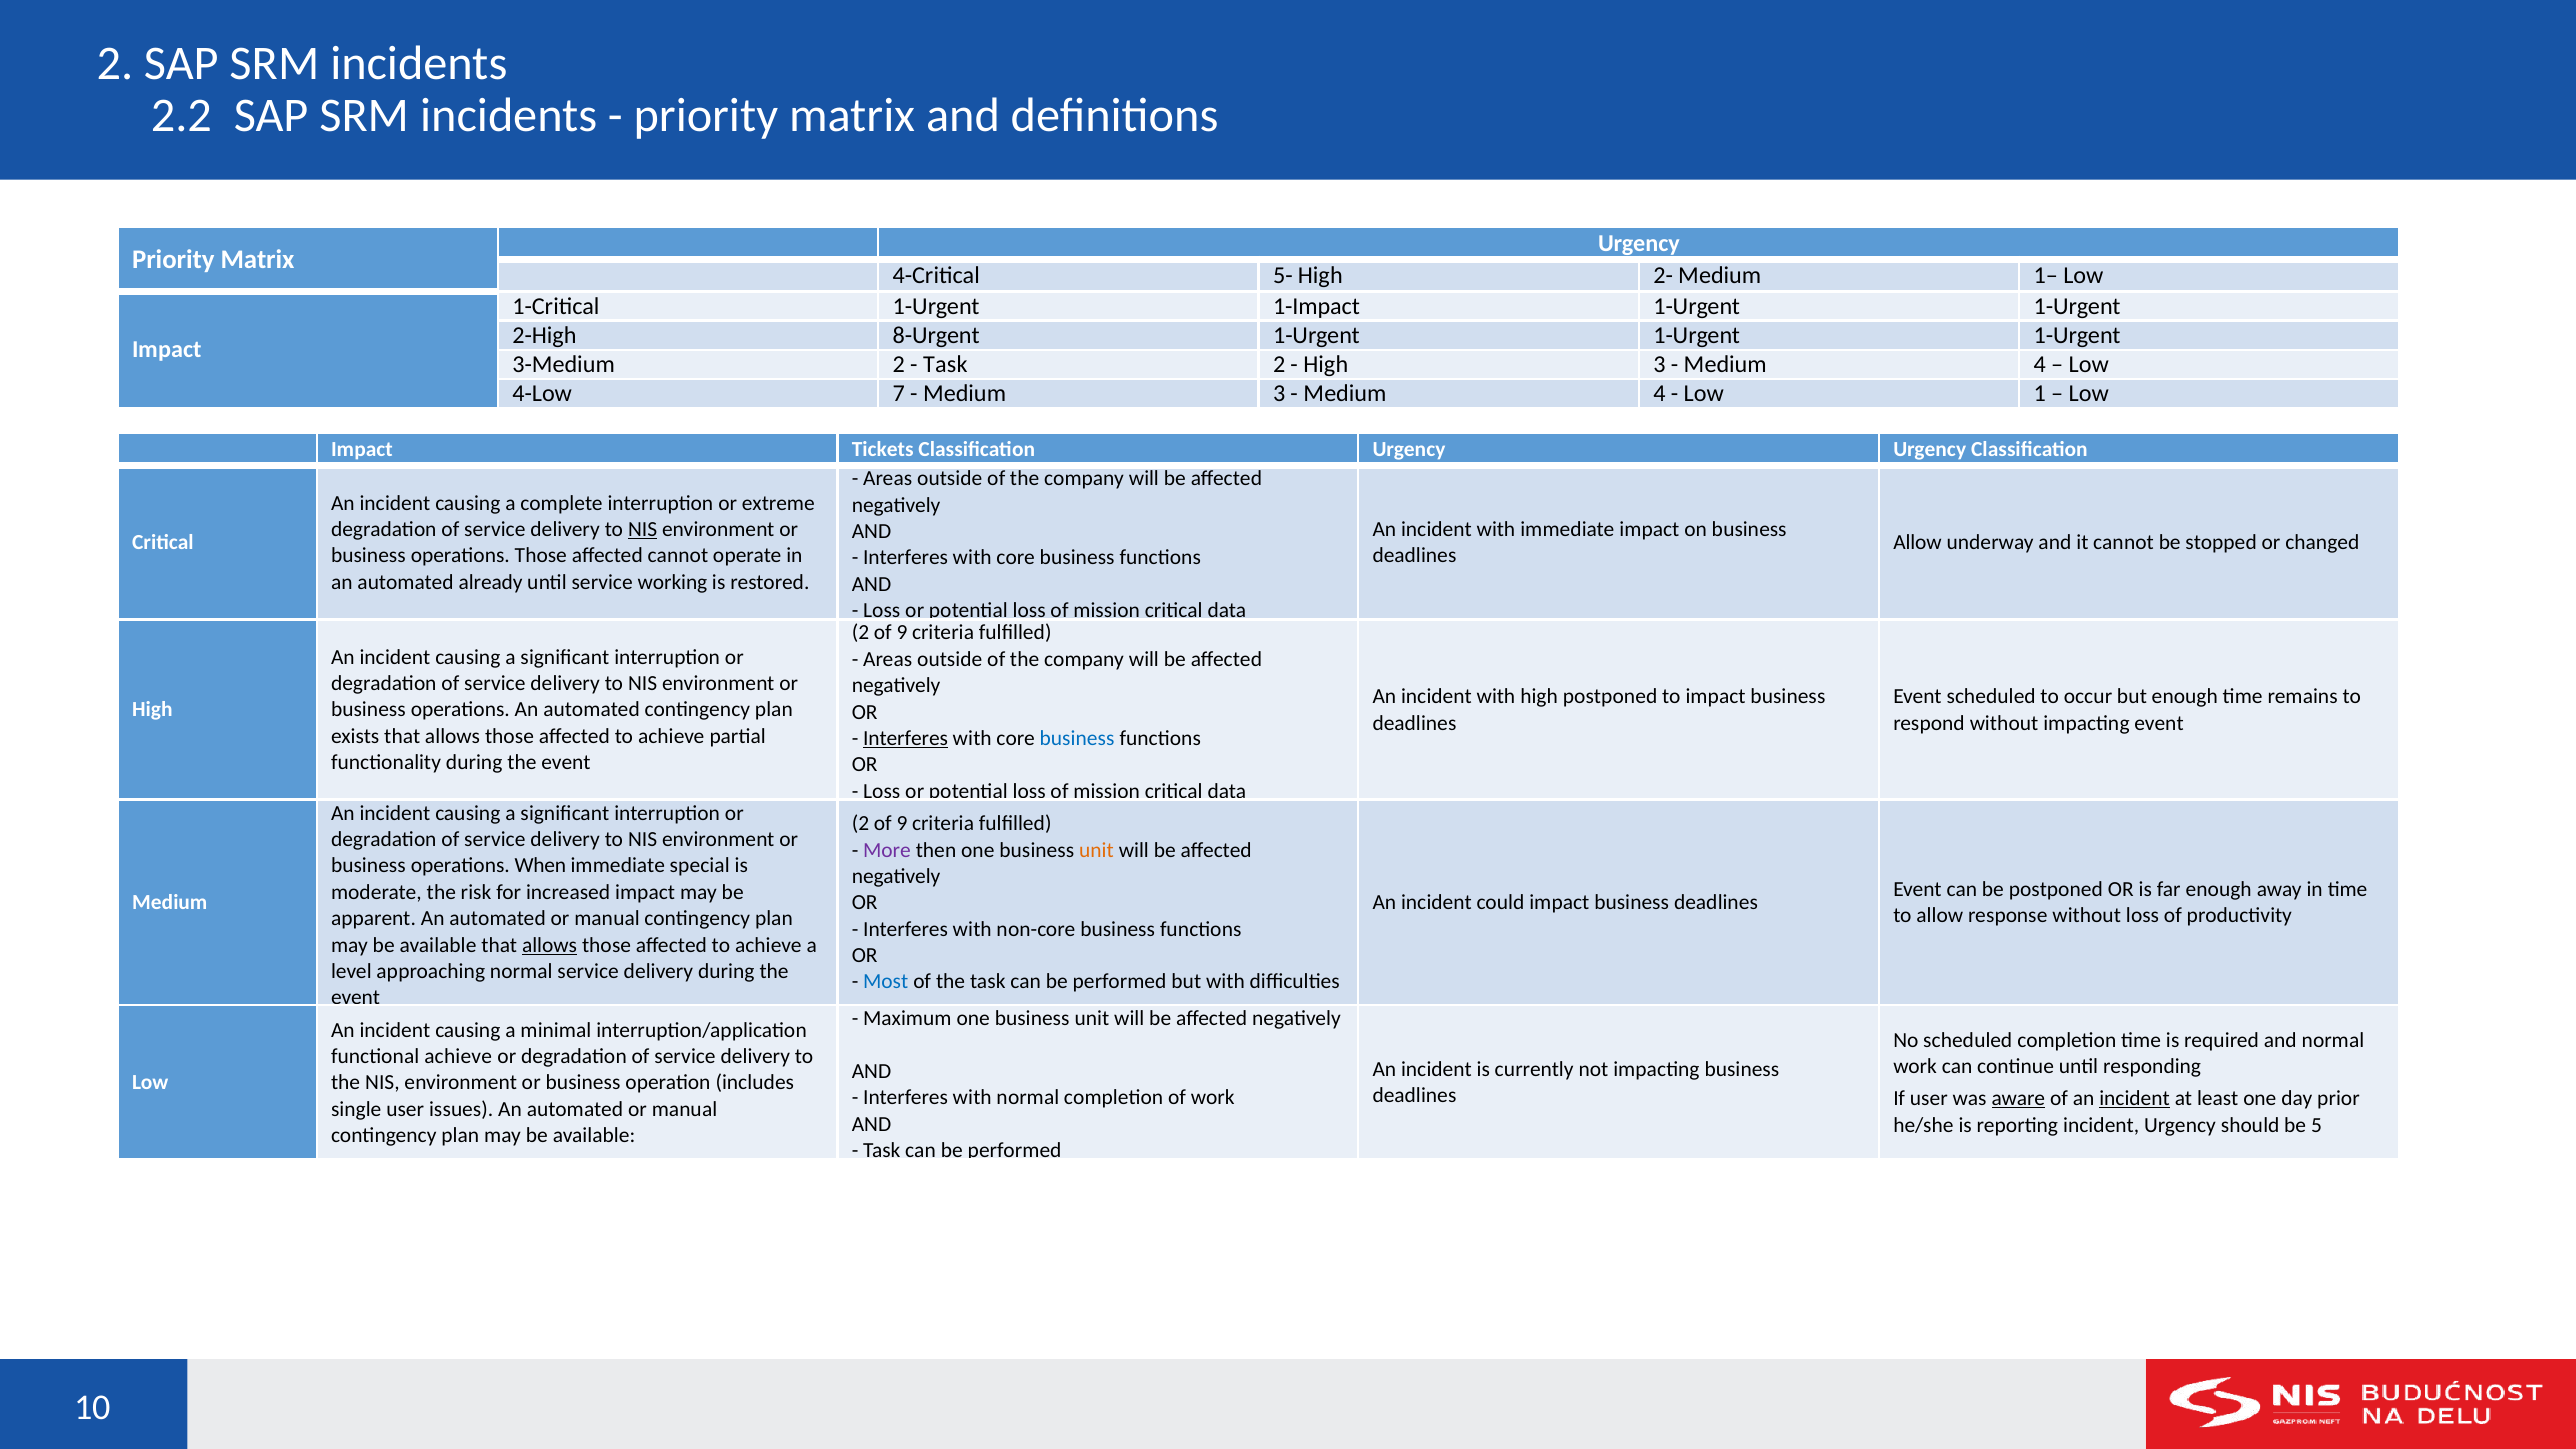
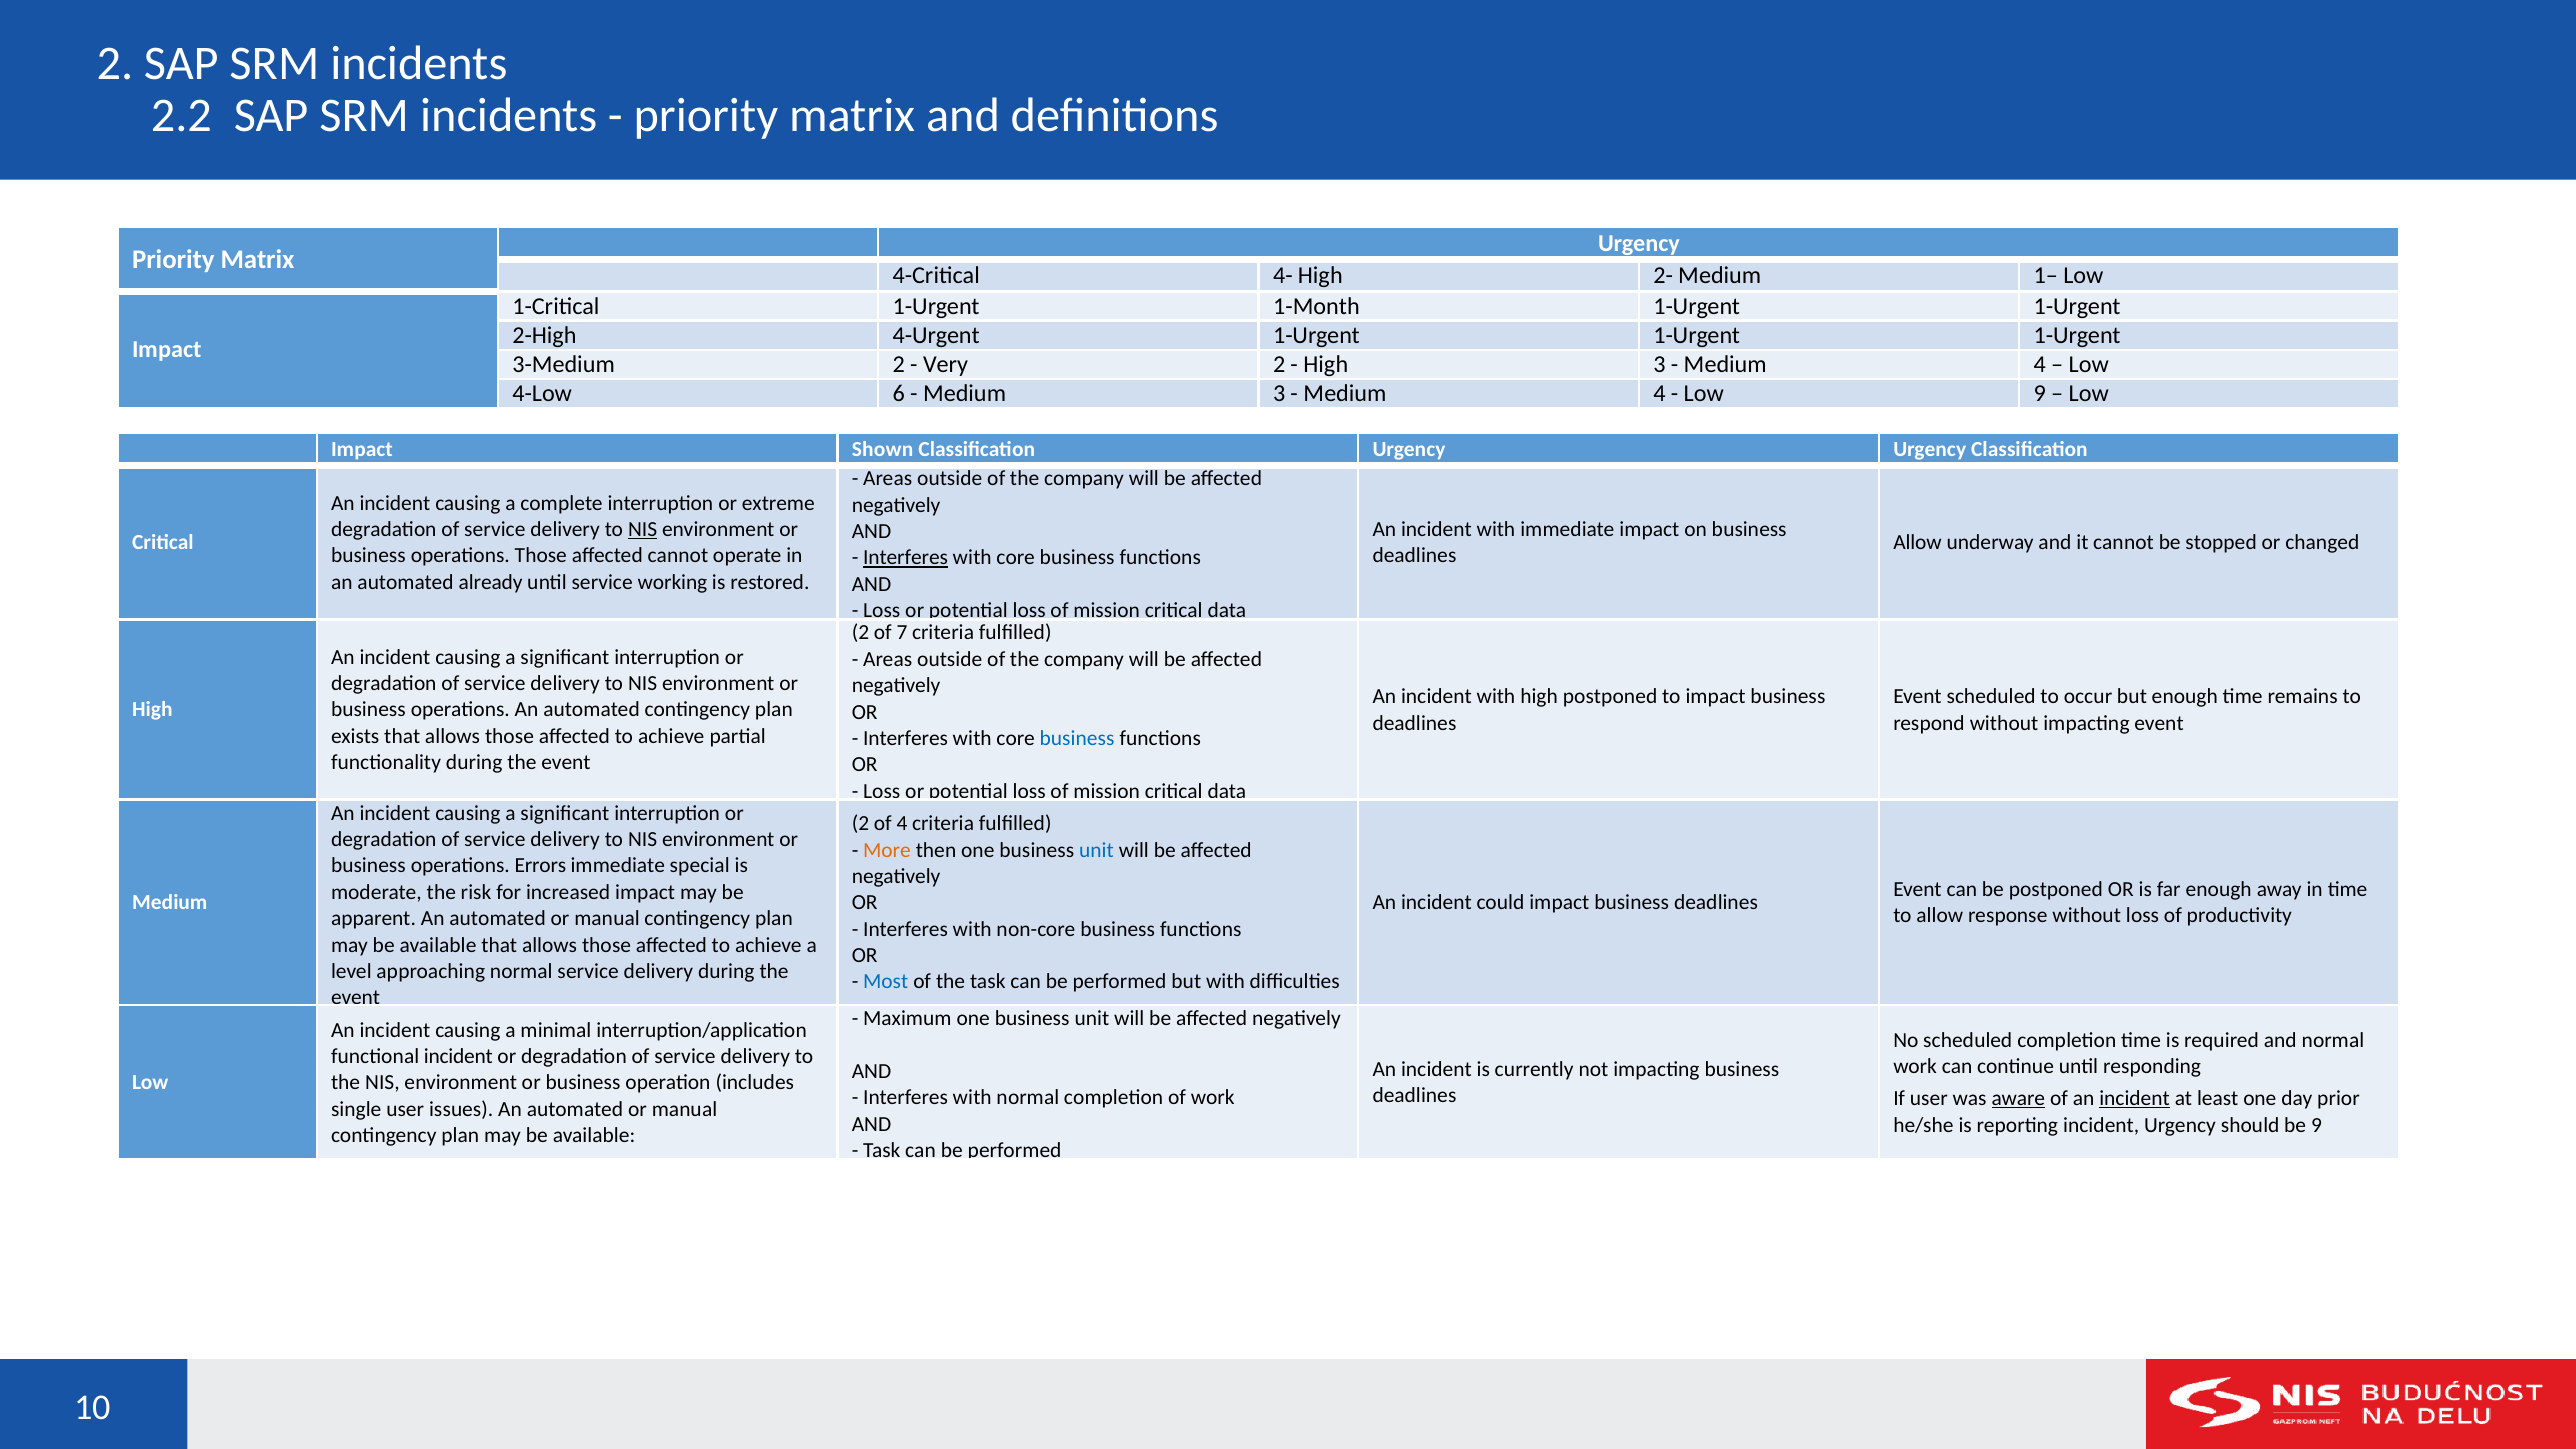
5-: 5- -> 4-
1-Impact: 1-Impact -> 1-Month
8-Urgent: 8-Urgent -> 4-Urgent
Task at (945, 365): Task -> Very
7: 7 -> 6
Low 1: 1 -> 9
Tickets: Tickets -> Shown
Interferes at (906, 558) underline: none -> present
9 at (902, 633): 9 -> 7
Interferes at (906, 738) underline: present -> none
9 at (902, 824): 9 -> 4
More colour: purple -> orange
unit at (1096, 850) colour: orange -> blue
When: When -> Errors
allows at (550, 945) underline: present -> none
functional achieve: achieve -> incident
be 5: 5 -> 9
